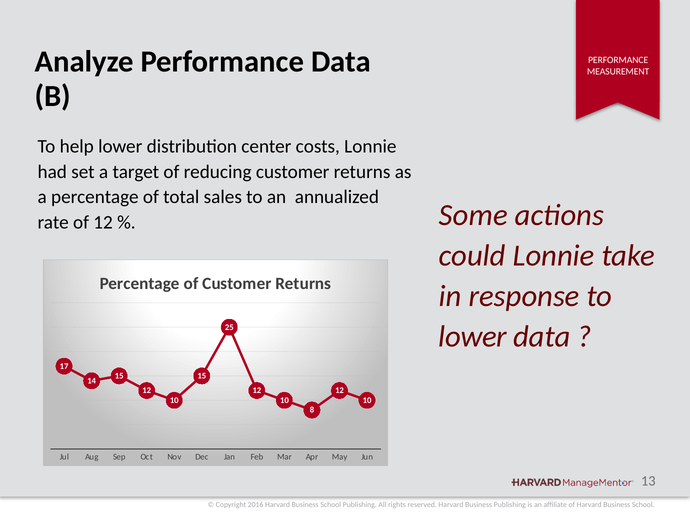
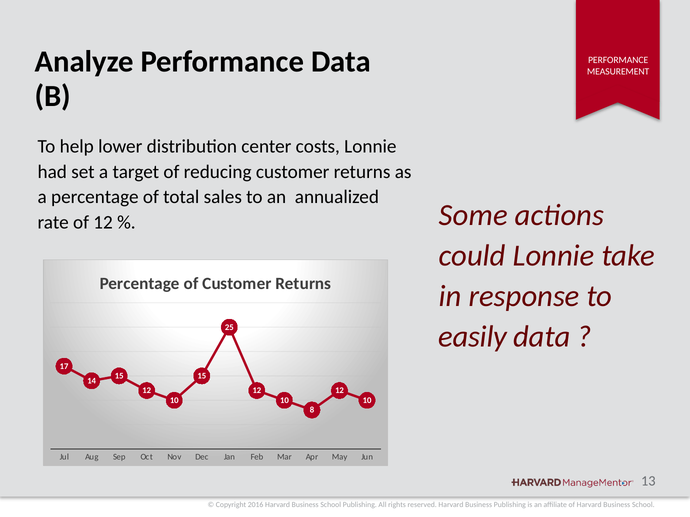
lower at (473, 337): lower -> easily
